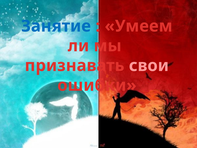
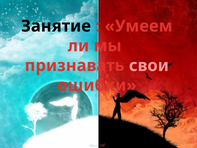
Занятие colour: blue -> black
